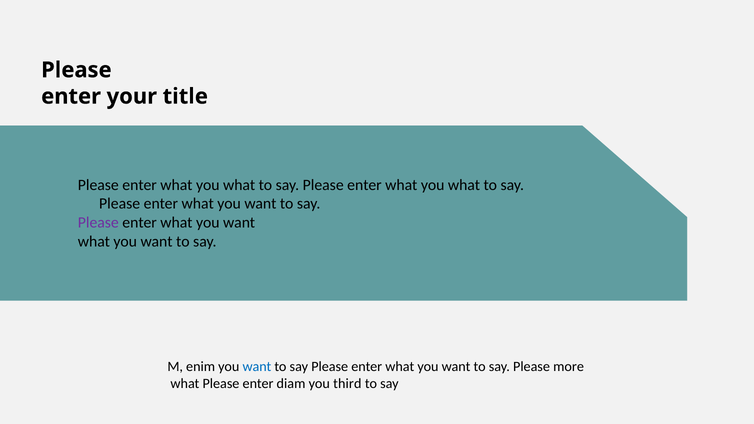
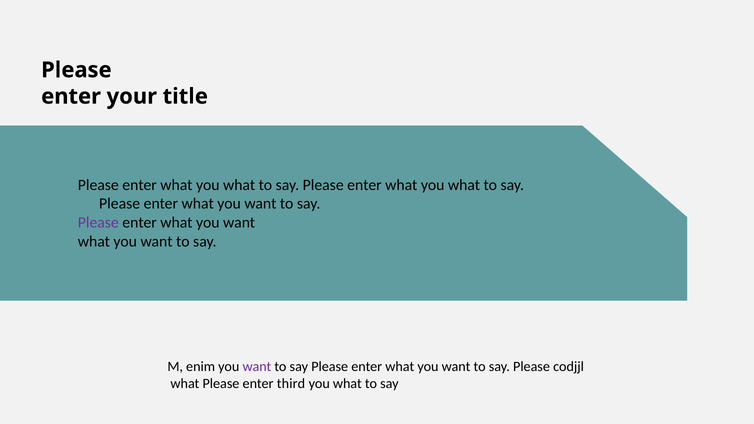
want at (257, 367) colour: blue -> purple
more: more -> codjjl
diam: diam -> third
third at (347, 383): third -> what
